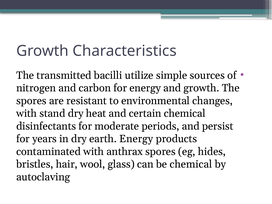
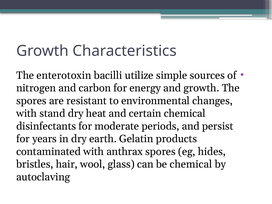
transmitted: transmitted -> enterotoxin
earth Energy: Energy -> Gelatin
